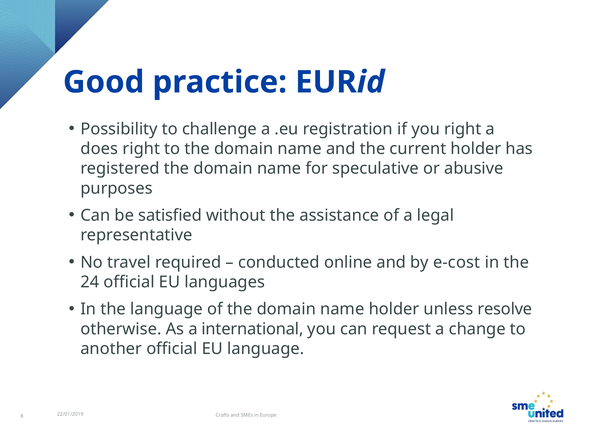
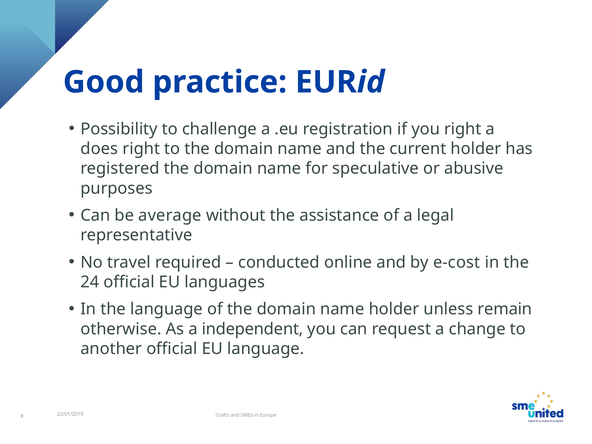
satisfied: satisfied -> average
resolve: resolve -> remain
international: international -> independent
